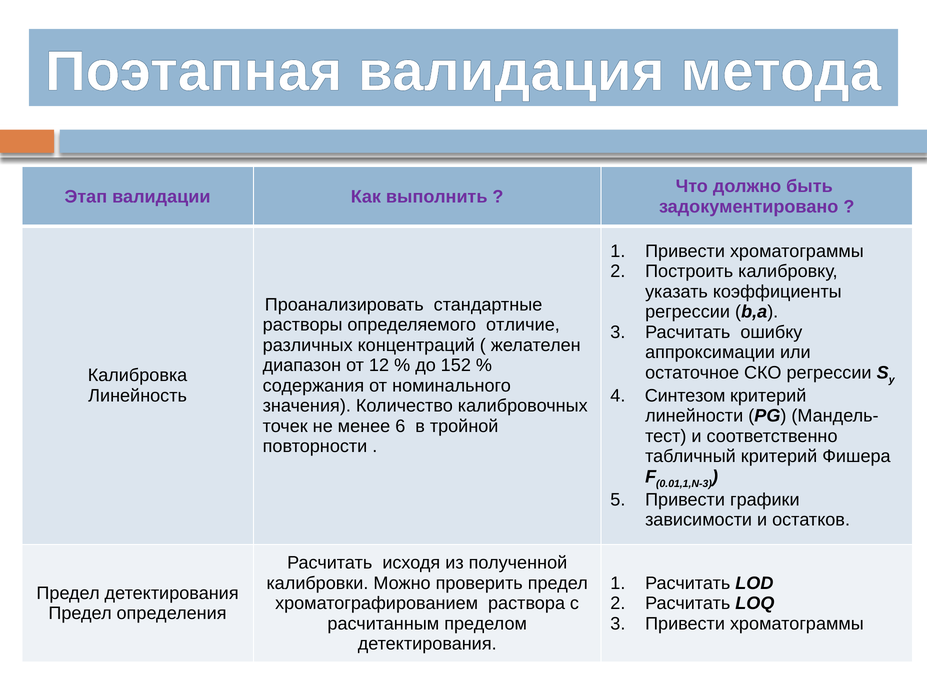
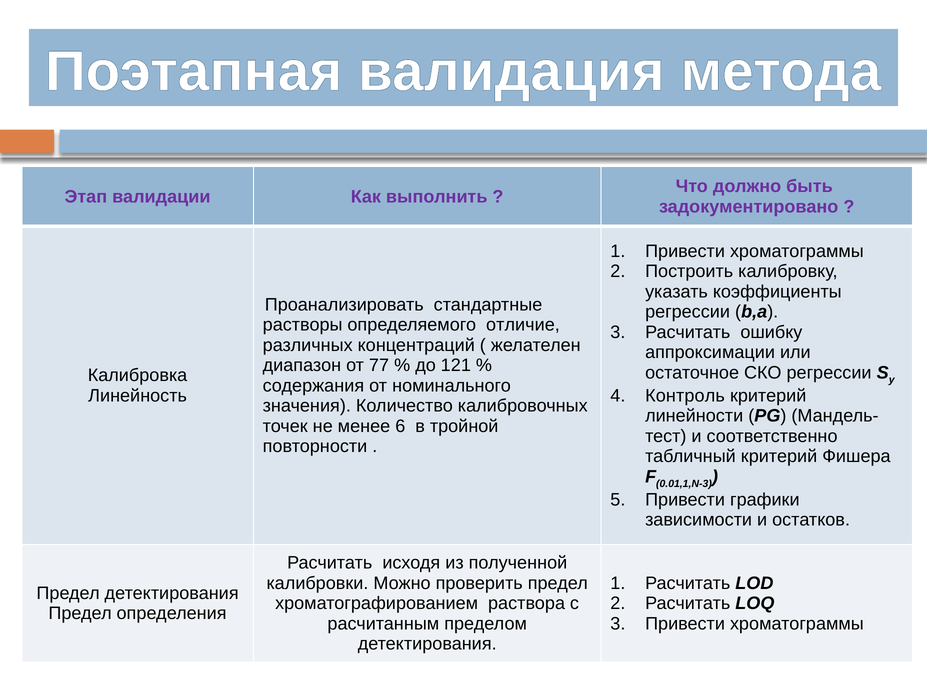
12: 12 -> 77
152: 152 -> 121
Синтезом: Синтезом -> Контроль
